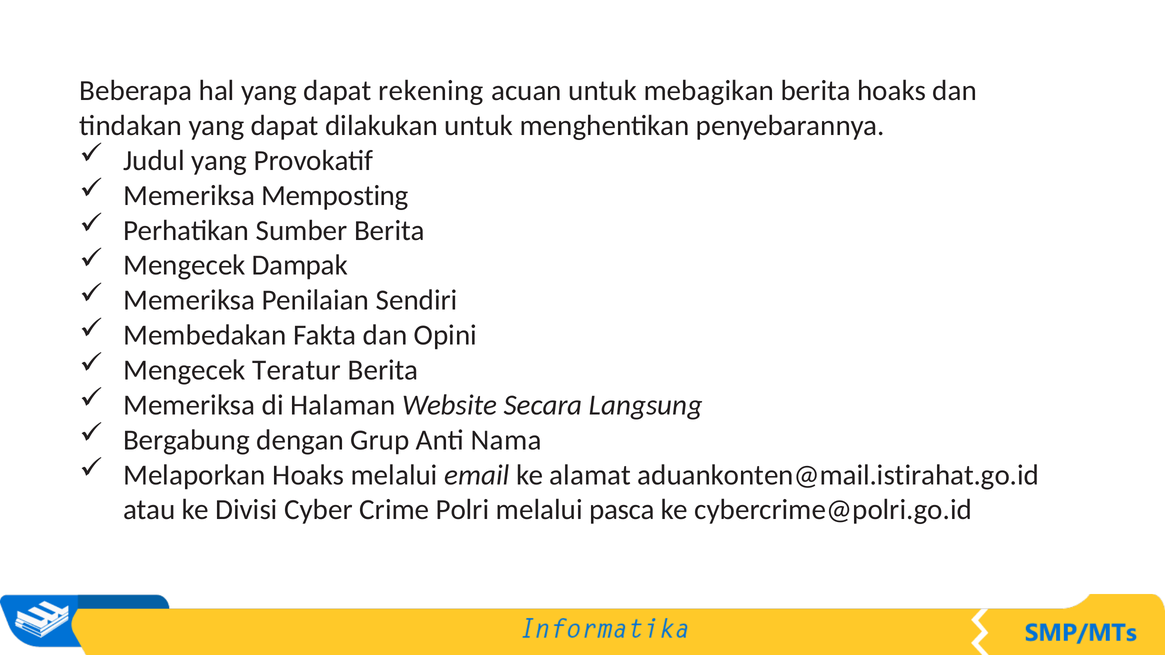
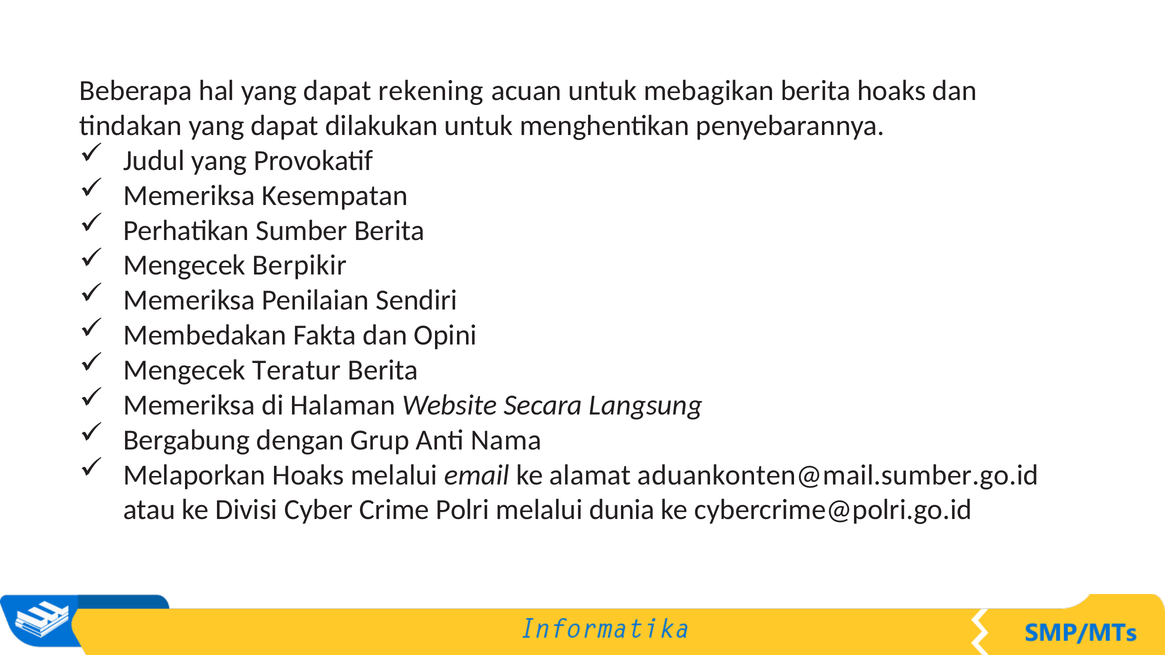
Memposting: Memposting -> Kesempatan
Dampak: Dampak -> Berpikir
aduankonten@mail.istirahat.go.id: aduankonten@mail.istirahat.go.id -> aduankonten@mail.sumber.go.id
pasca: pasca -> dunia
